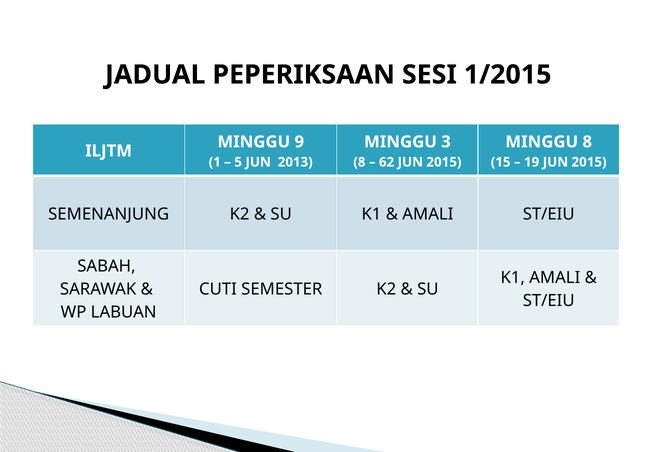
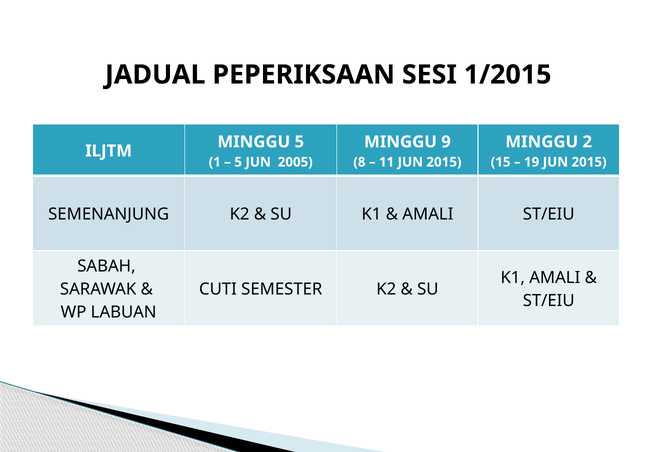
MINGGU 9: 9 -> 5
3: 3 -> 9
MINGGU 8: 8 -> 2
2013: 2013 -> 2005
62: 62 -> 11
